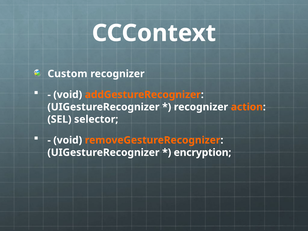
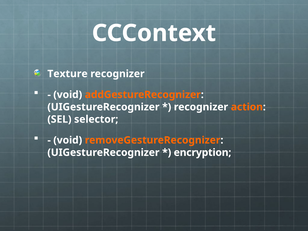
Custom: Custom -> Texture
